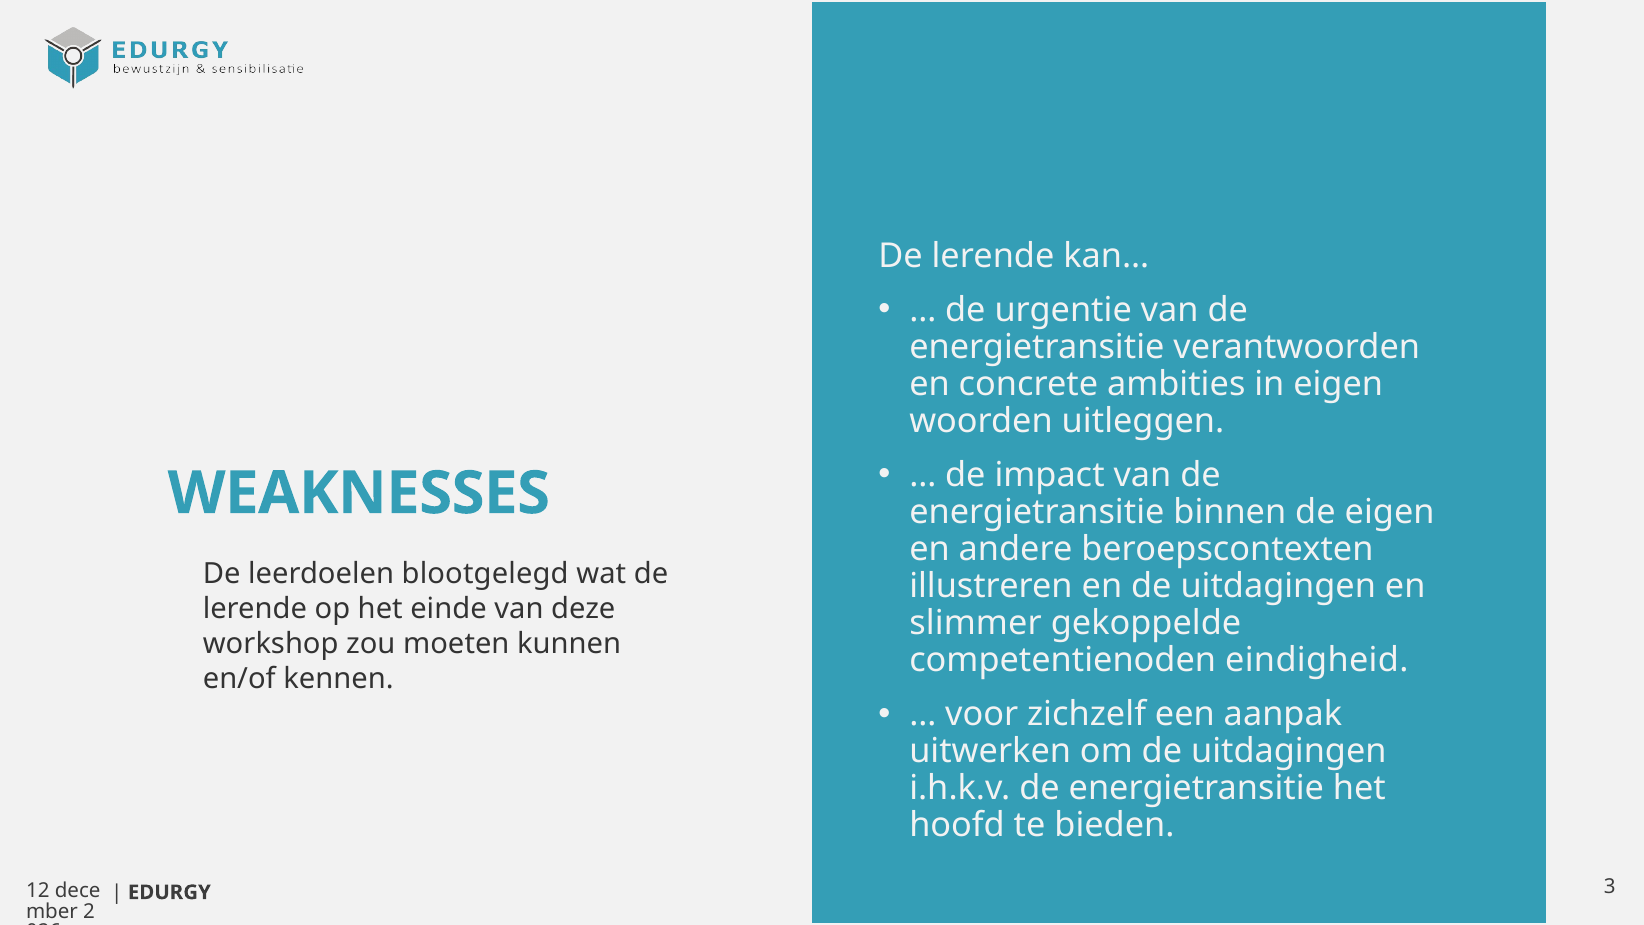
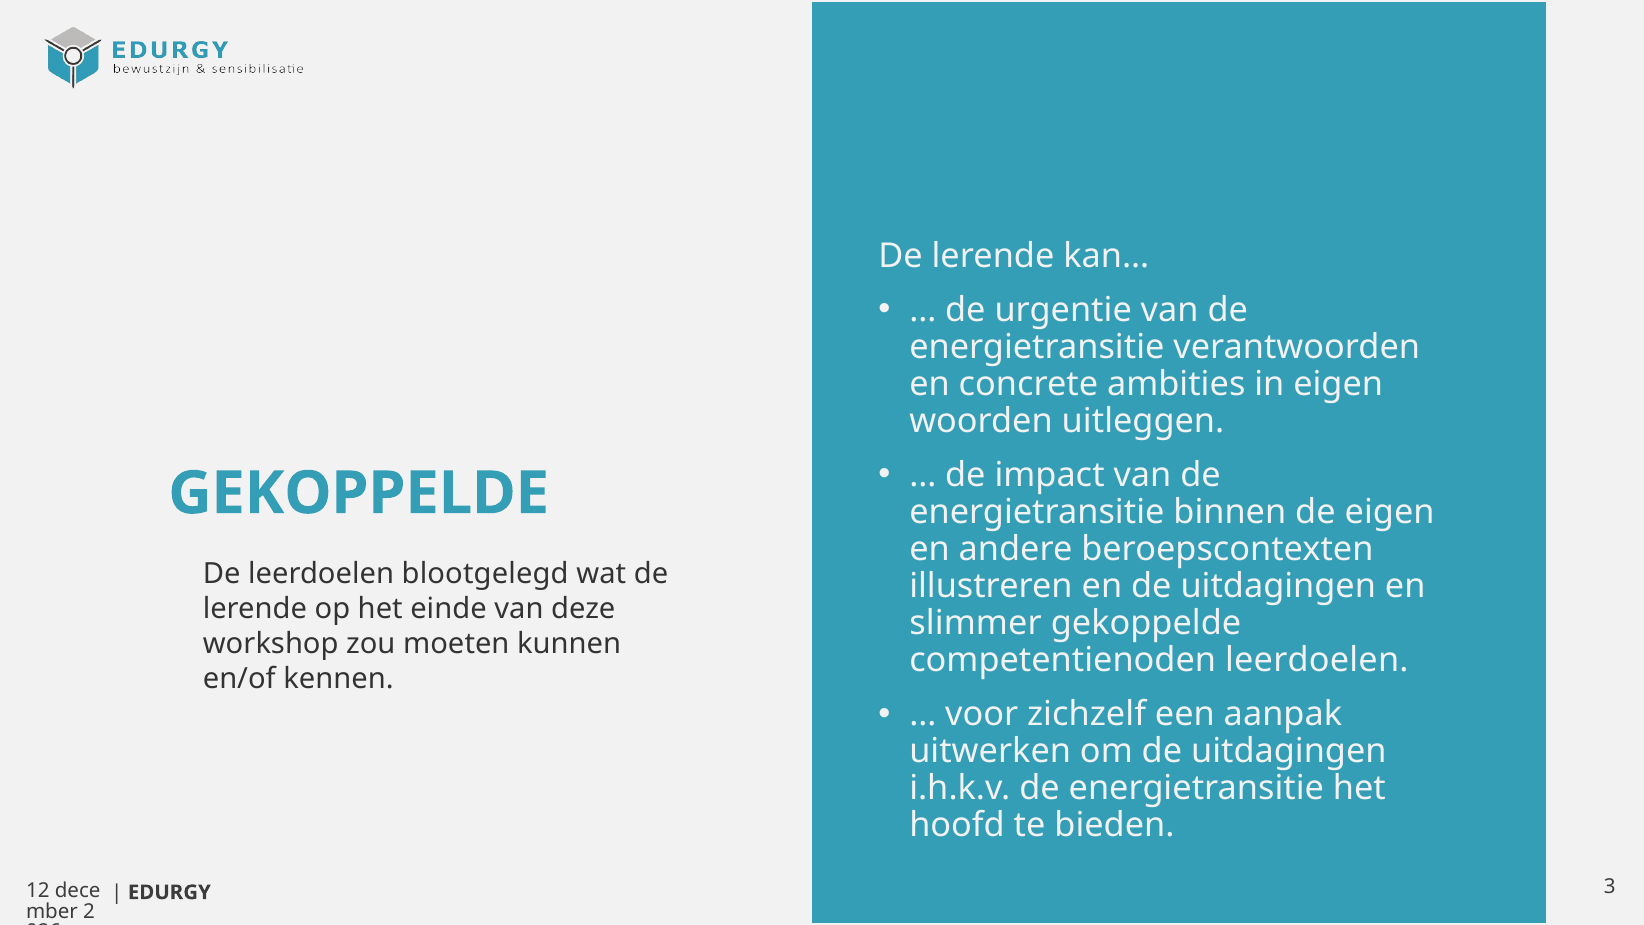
WEAKNESSES at (359, 493): WEAKNESSES -> GEKOPPELDE
competentienoden eindigheid: eindigheid -> leerdoelen
